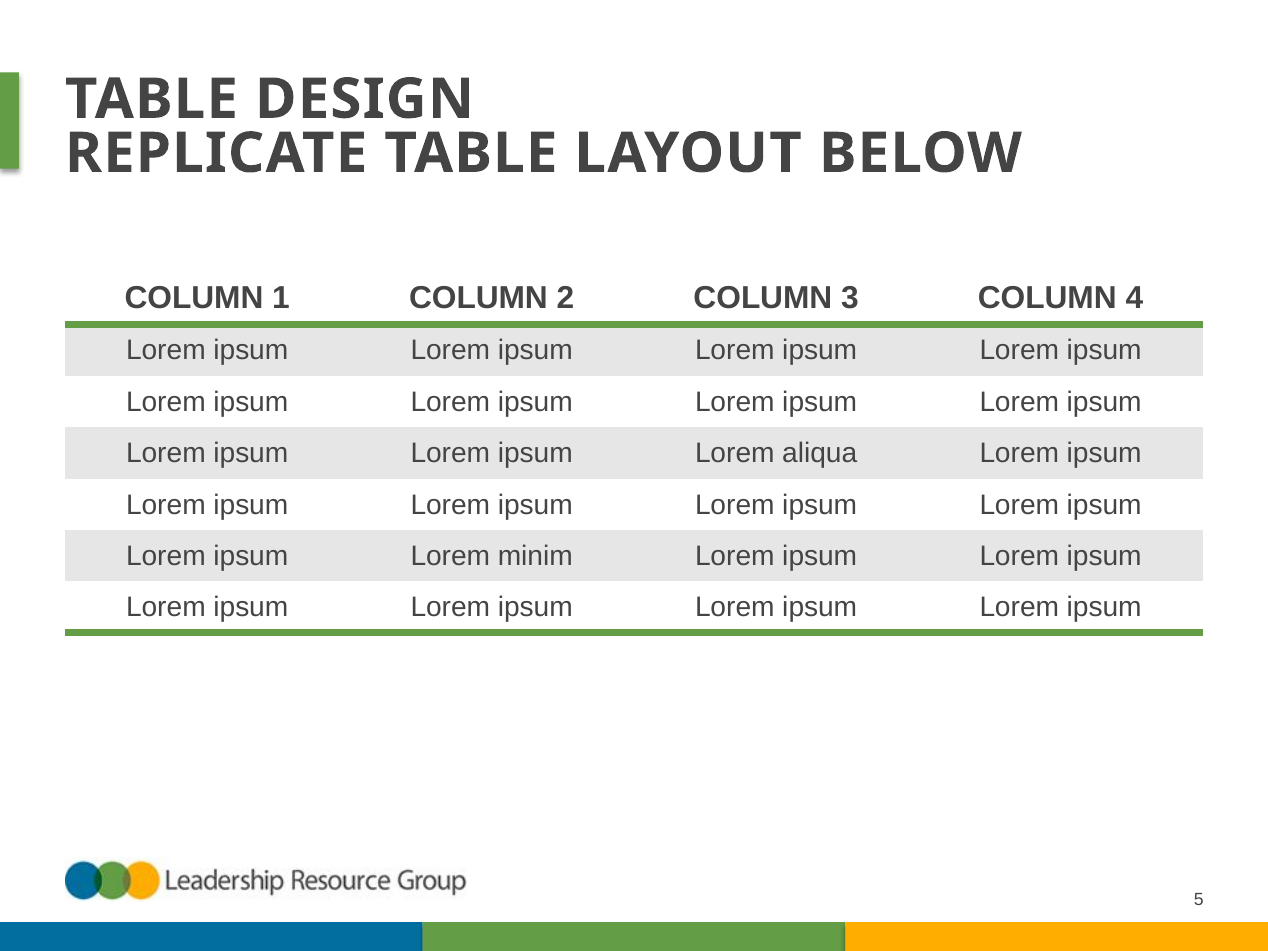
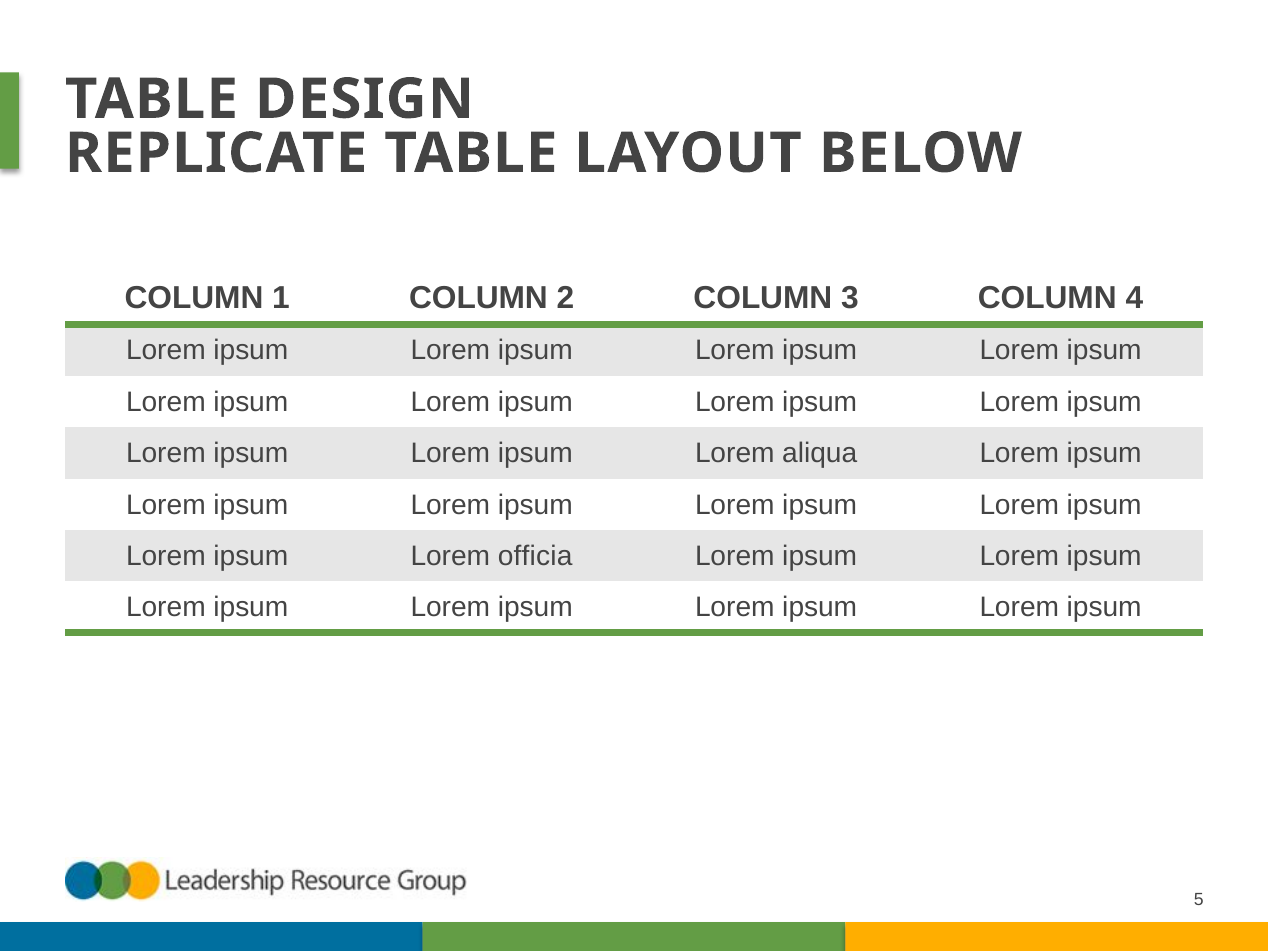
minim: minim -> officia
